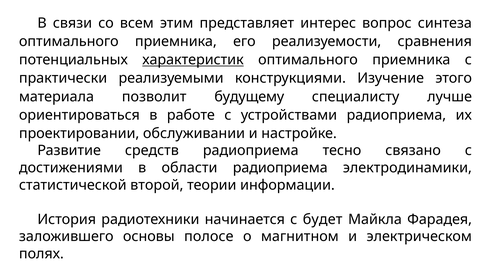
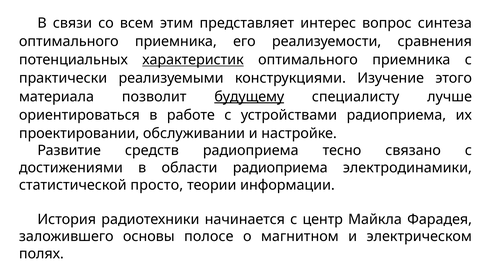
будущему underline: none -> present
второй: второй -> просто
будет: будет -> центр
